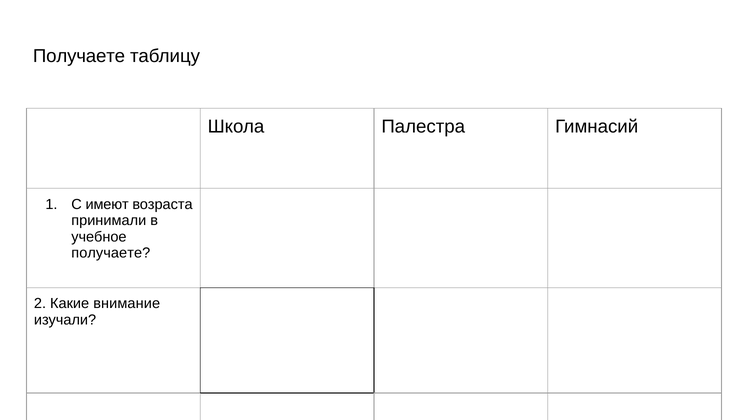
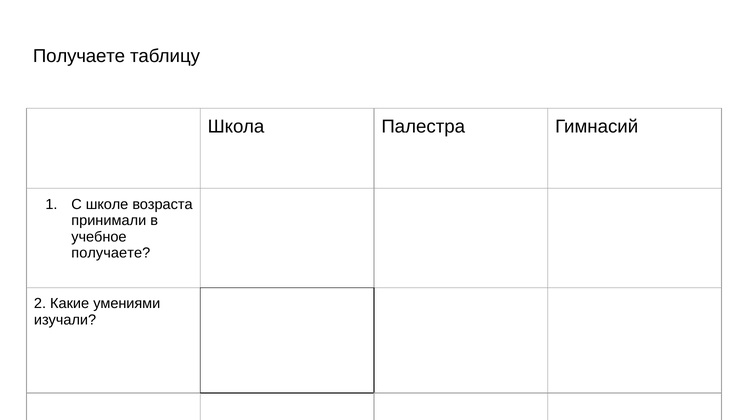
имеют: имеют -> школе
внимание: внимание -> умениями
